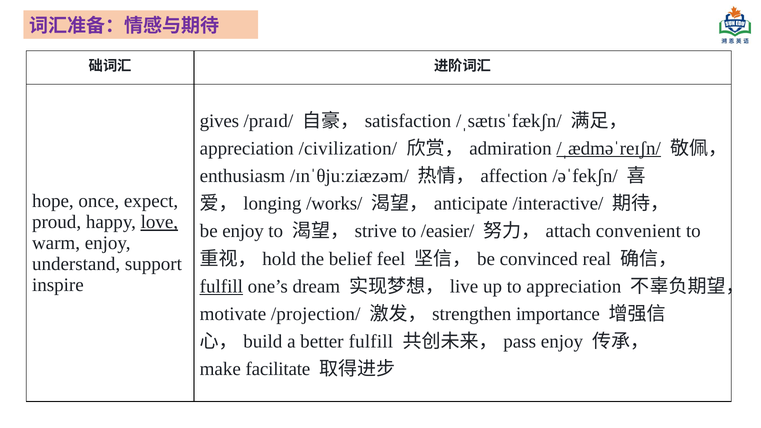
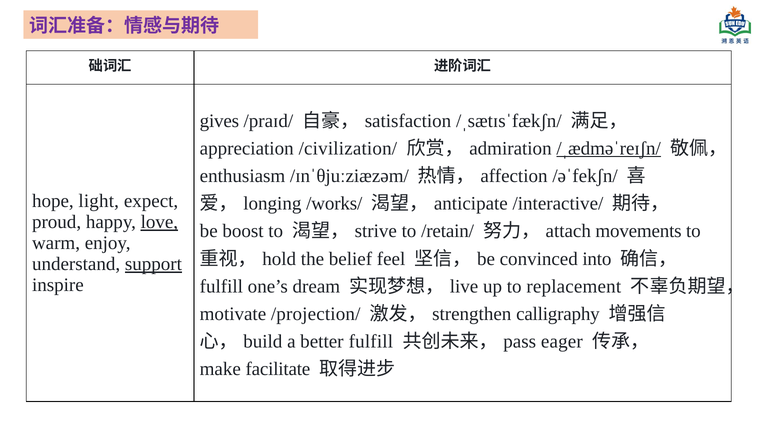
once: once -> light
be enjoy: enjoy -> boost
/easier/: /easier/ -> /retain/
convenient: convenient -> movements
real: real -> into
support underline: none -> present
fulfill at (221, 286) underline: present -> none
to appreciation: appreciation -> replacement
importance: importance -> calligraphy
enjoy at (562, 342): enjoy -> eager
